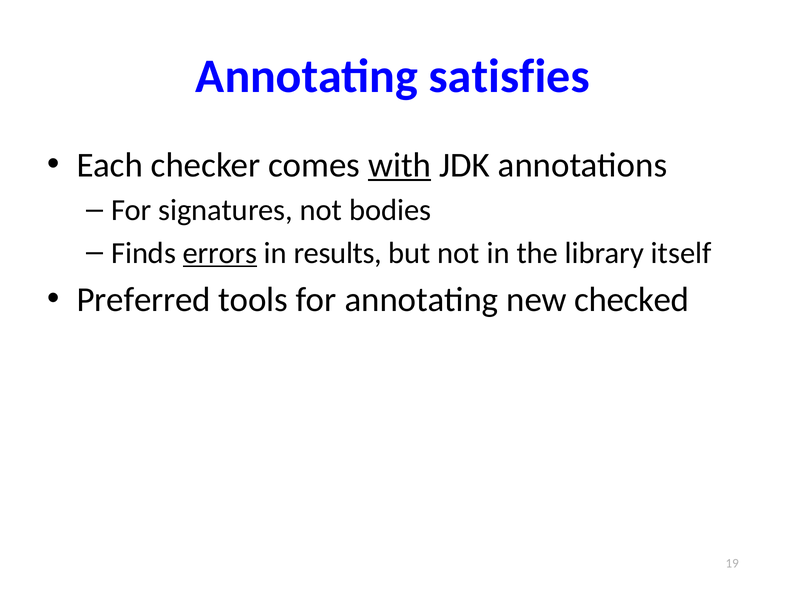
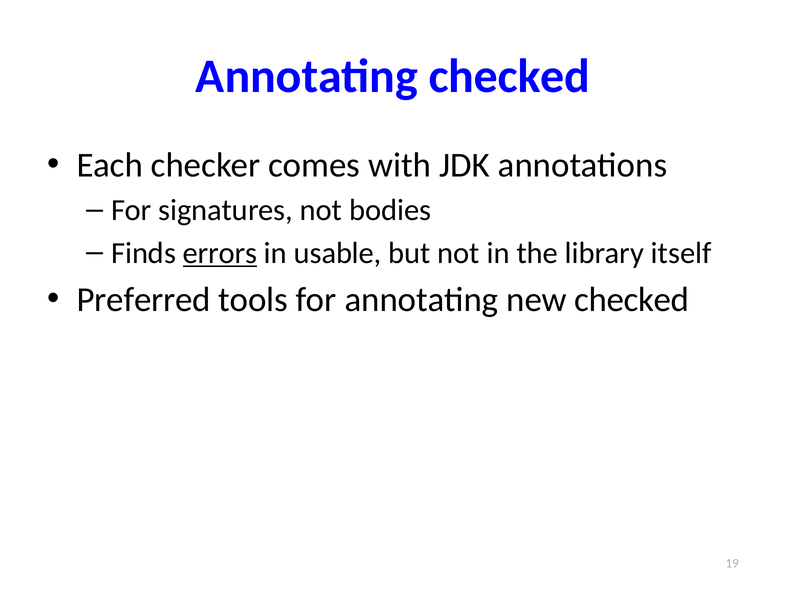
Annotating satisfies: satisfies -> checked
with underline: present -> none
results: results -> usable
